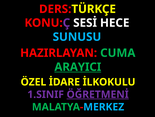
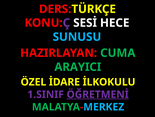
ARAYICI underline: present -> none
